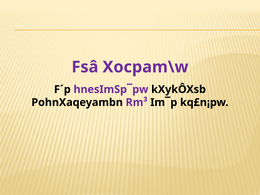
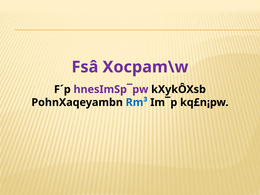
Rm³ colour: purple -> blue
